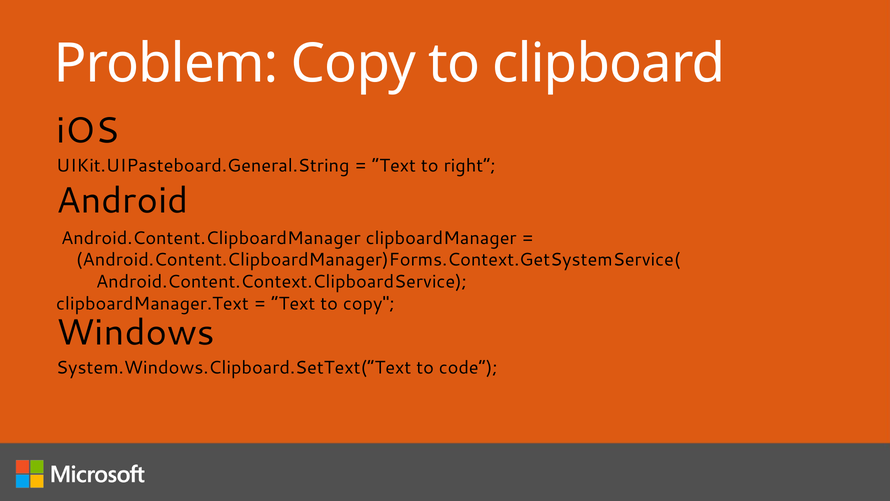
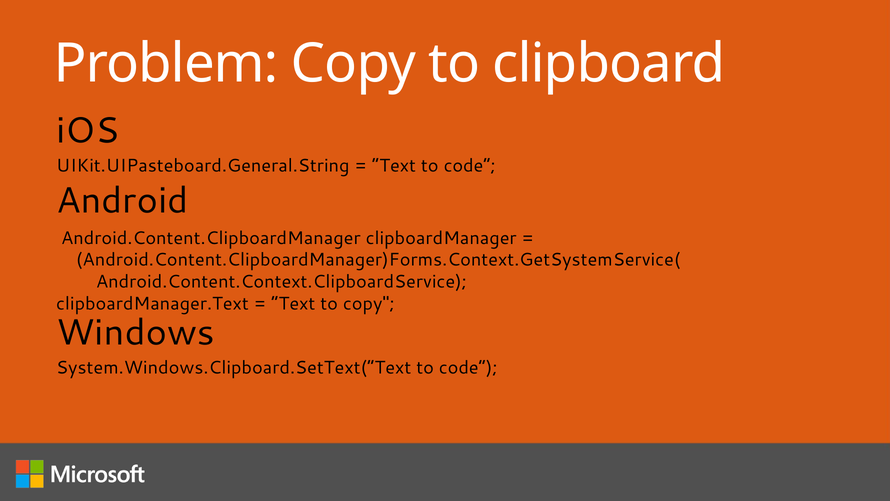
Text to right: right -> code
